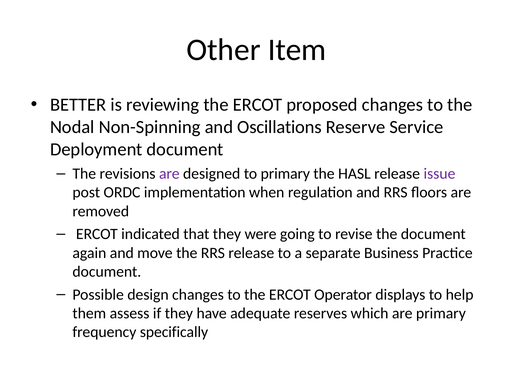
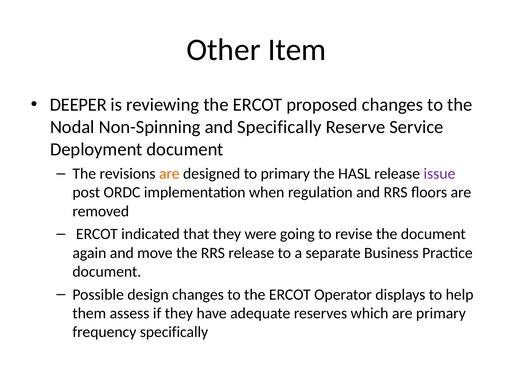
BETTER: BETTER -> DEEPER
and Oscillations: Oscillations -> Specifically
are at (169, 173) colour: purple -> orange
